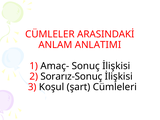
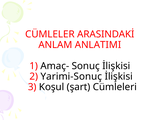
Sorarız-Sonuç: Sorarız-Sonuç -> Yarimi-Sonuç
